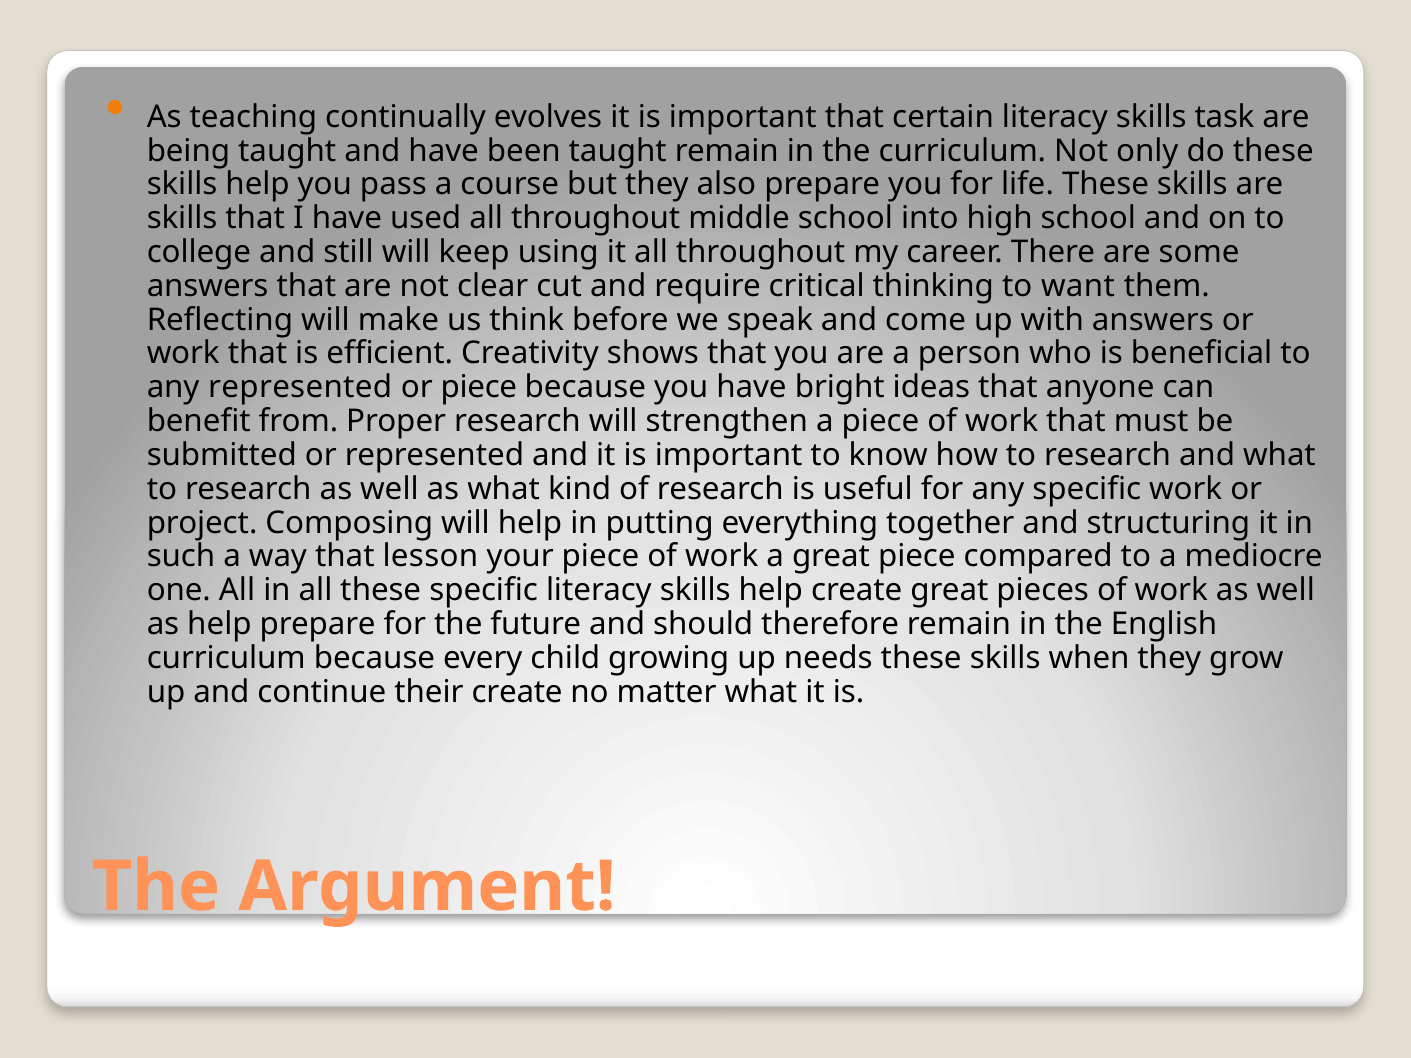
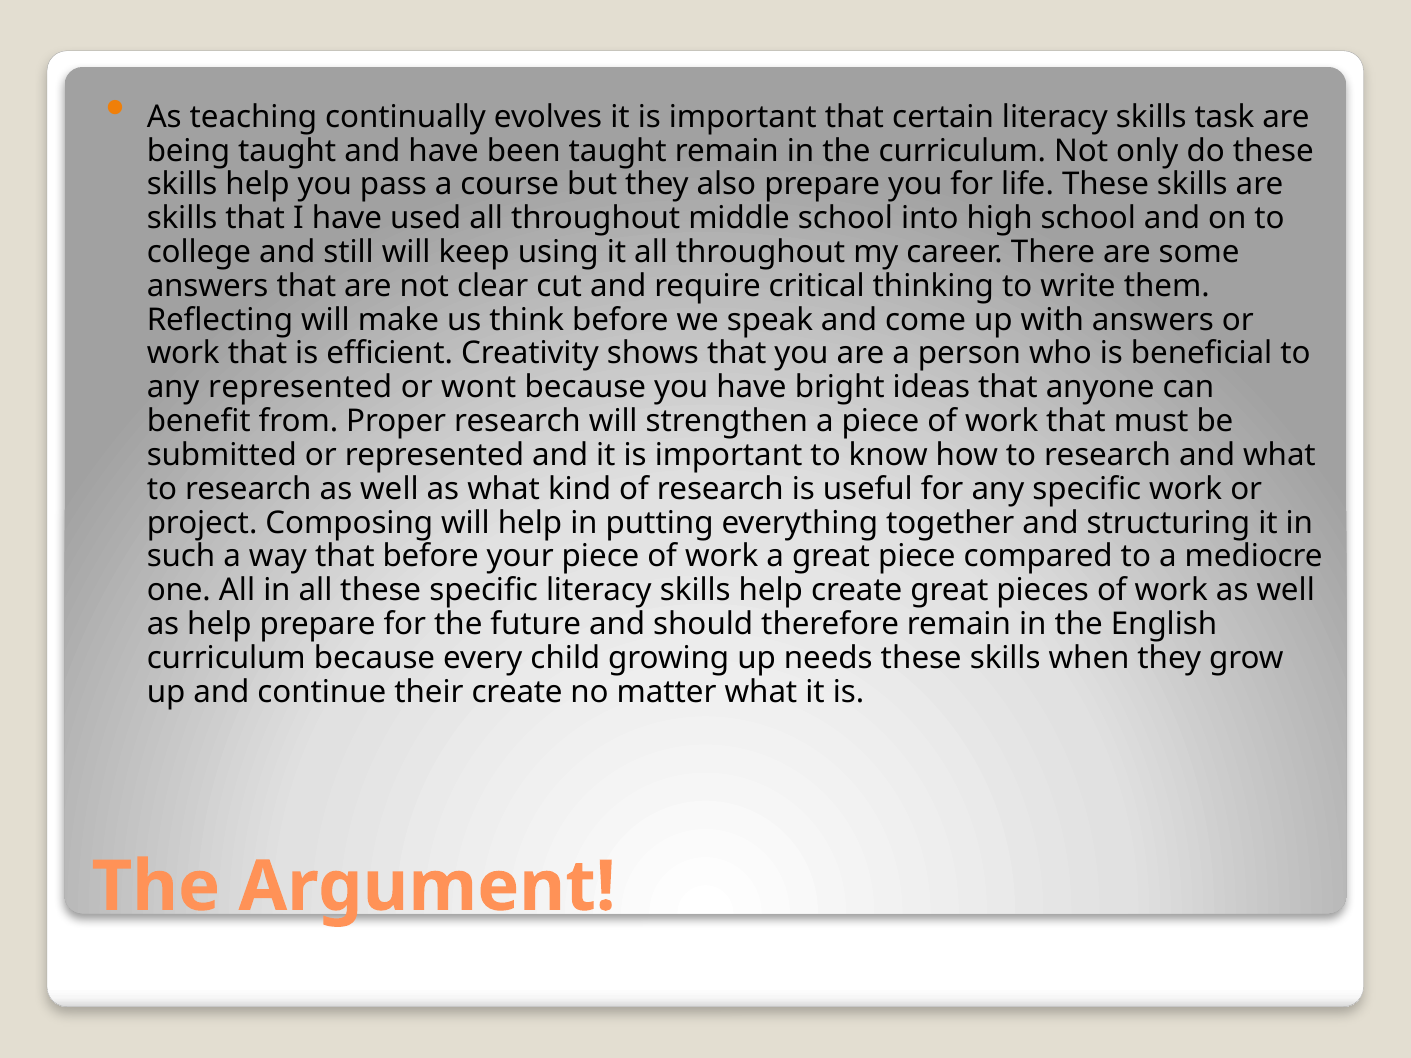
want: want -> write
or piece: piece -> wont
that lesson: lesson -> before
